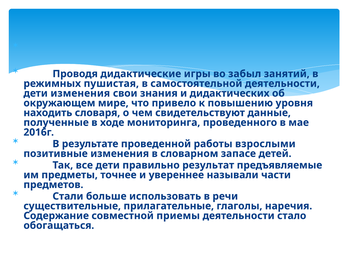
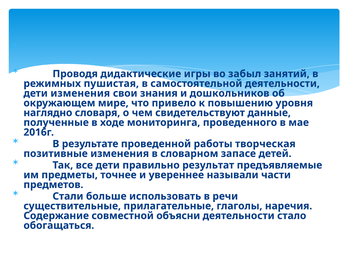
дидактических: дидактических -> дошкольников
находить: находить -> наглядно
взрослыми: взрослыми -> творческая
приемы: приемы -> объясни
